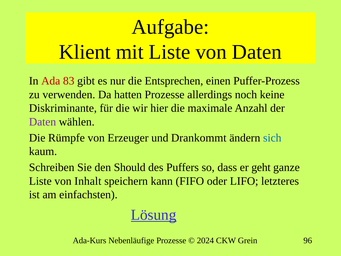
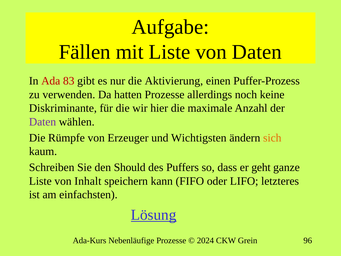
Klient: Klient -> Fällen
Entsprechen: Entsprechen -> Aktivierung
Drankommt: Drankommt -> Wichtigsten
sich colour: blue -> orange
